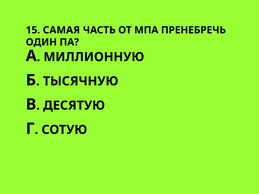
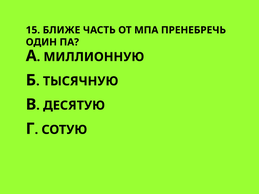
САМАЯ: САМАЯ -> БЛИЖЕ
